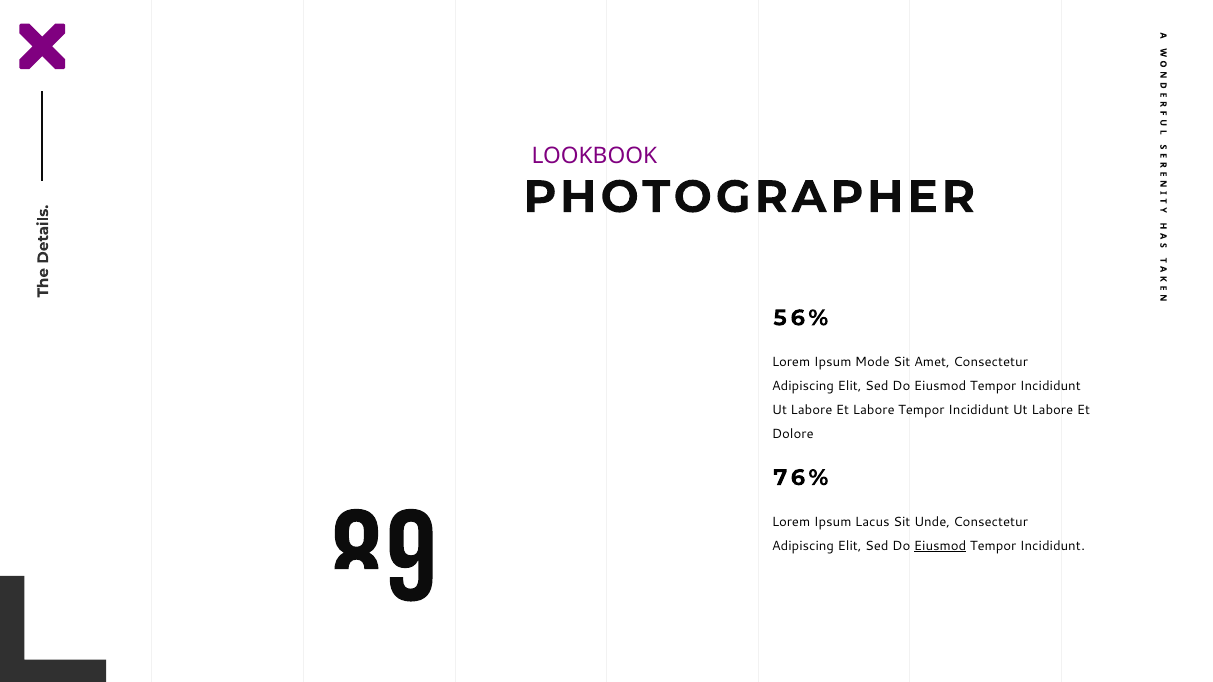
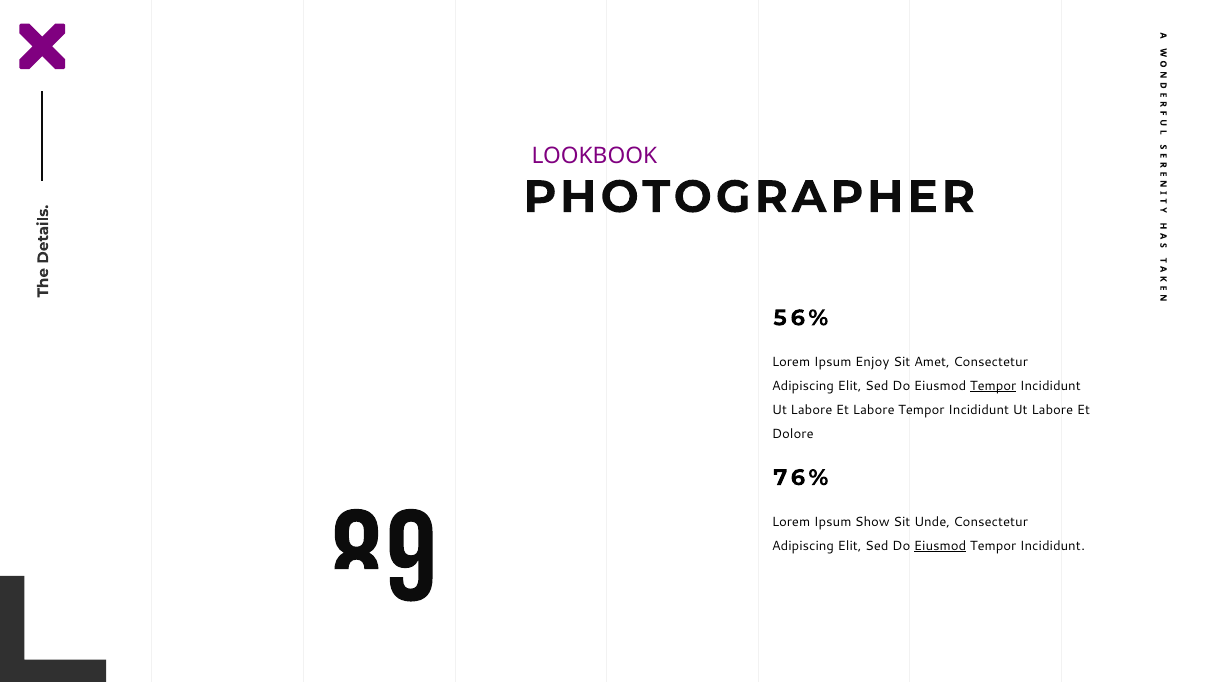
Mode: Mode -> Enjoy
Tempor at (993, 386) underline: none -> present
Lacus: Lacus -> Show
